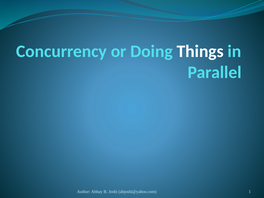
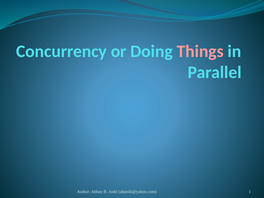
Things colour: white -> pink
